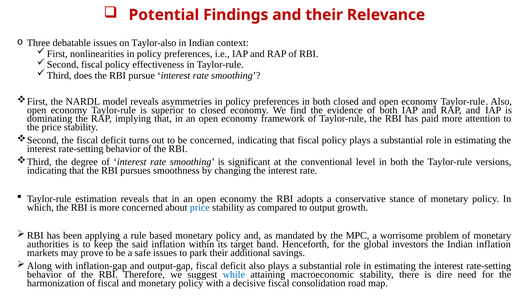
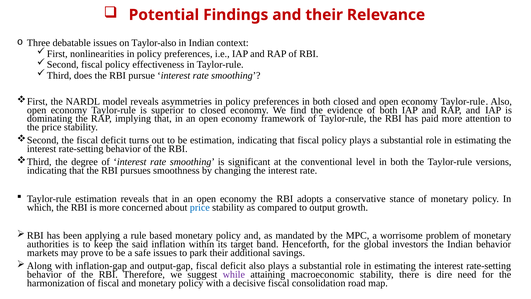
be concerned: concerned -> estimation
Indian inflation: inflation -> behavior
while colour: blue -> purple
